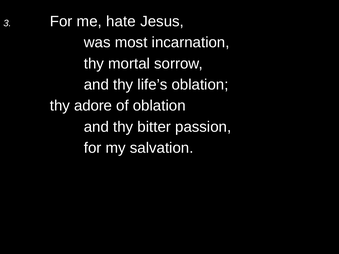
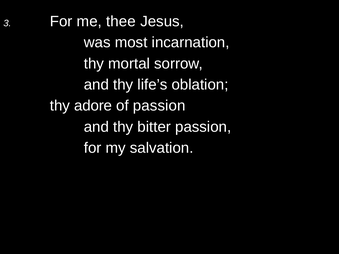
hate: hate -> thee
of oblation: oblation -> passion
